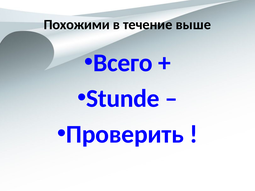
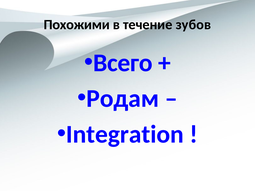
выше: выше -> зубов
Stunde: Stunde -> Родам
Проверить: Проверить -> Integration
